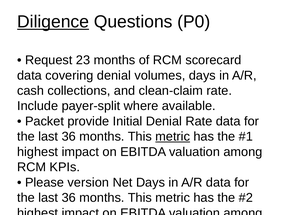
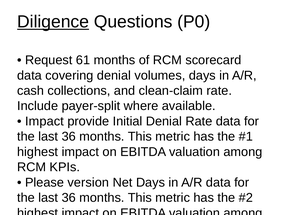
23: 23 -> 61
Packet at (44, 121): Packet -> Impact
metric at (173, 136) underline: present -> none
